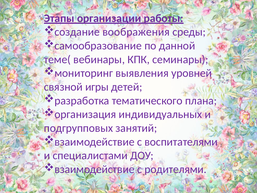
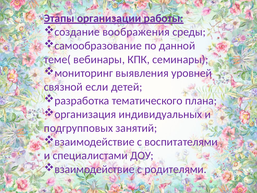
игры: игры -> если
